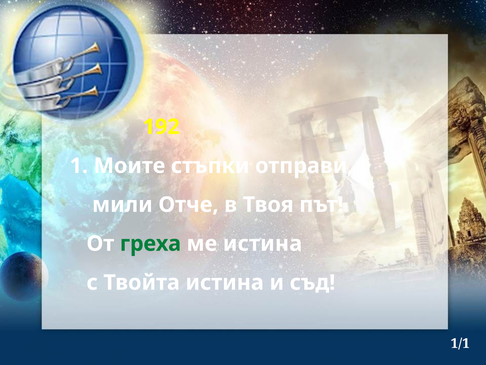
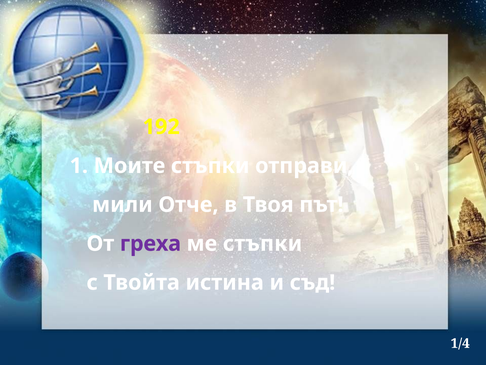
греха colour: green -> purple
ме истина: истина -> стъпки
1/1: 1/1 -> 1/4
